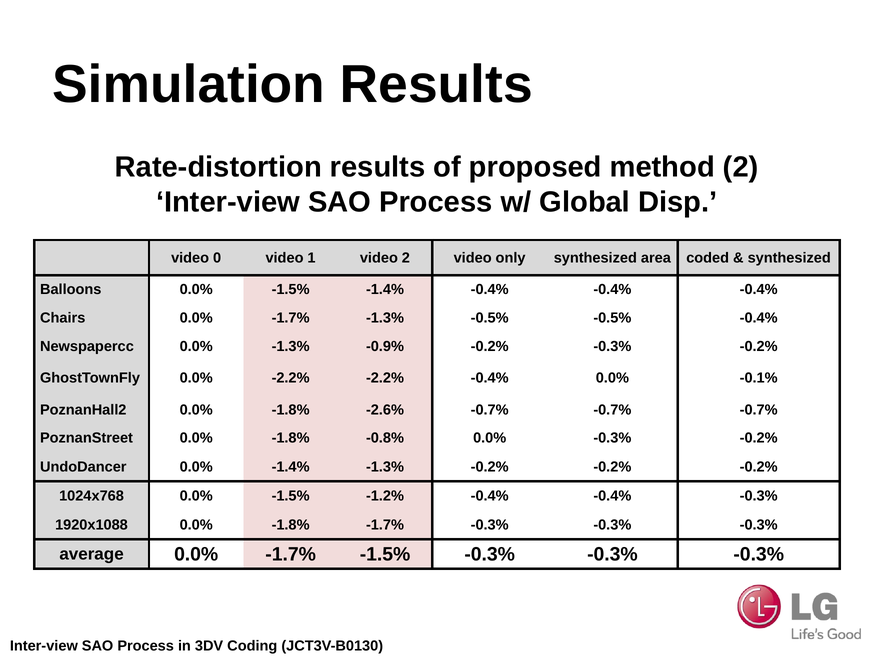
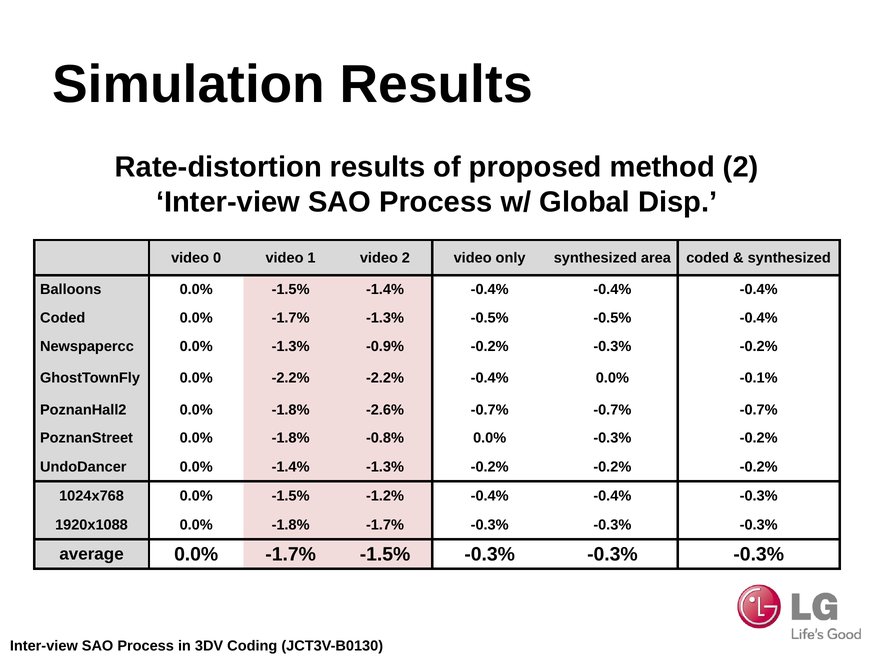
Chairs at (63, 318): Chairs -> Coded
